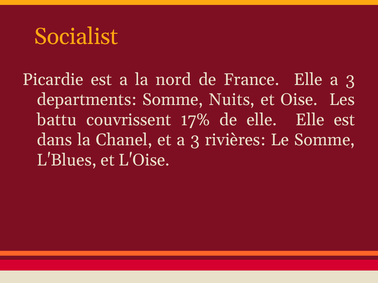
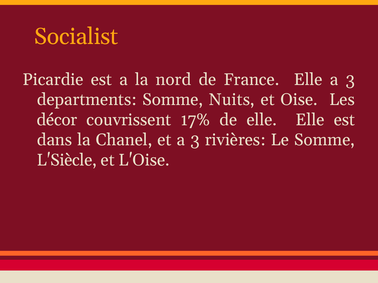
battu: battu -> décor
L'Blues: L'Blues -> L'Siècle
